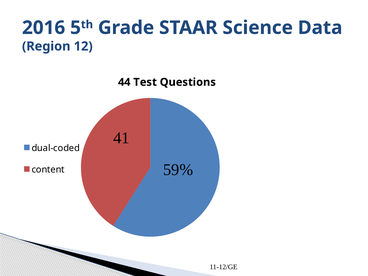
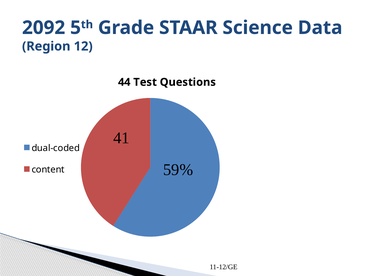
2016: 2016 -> 2092
